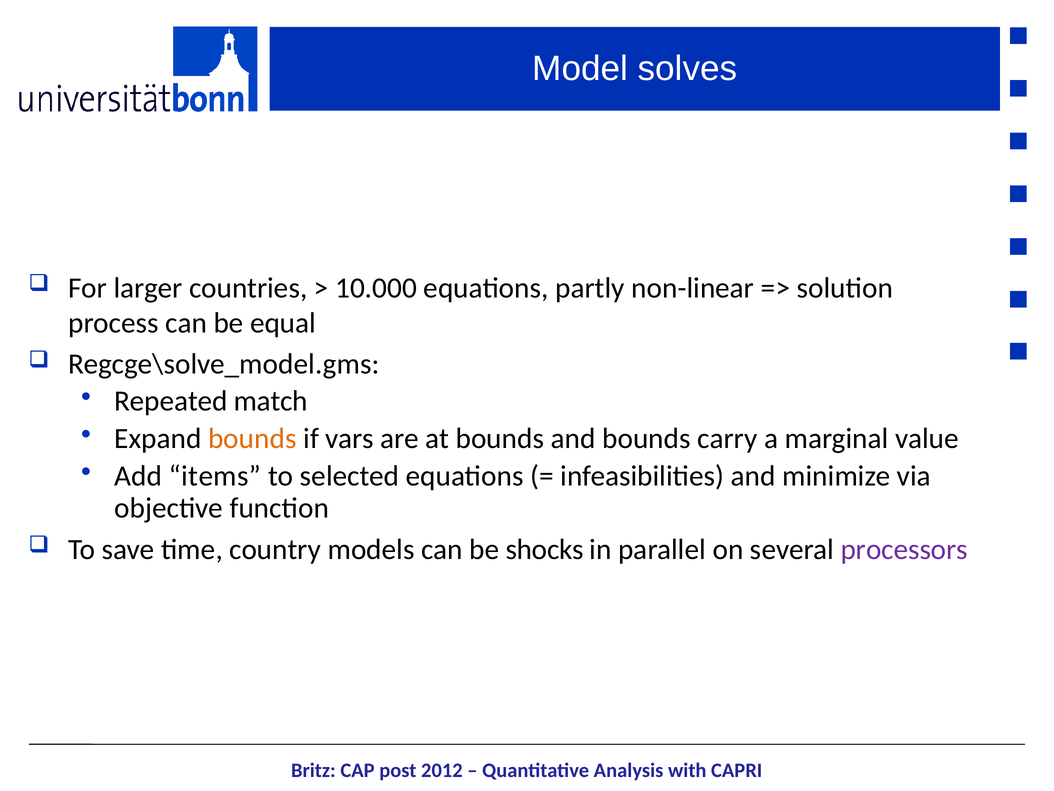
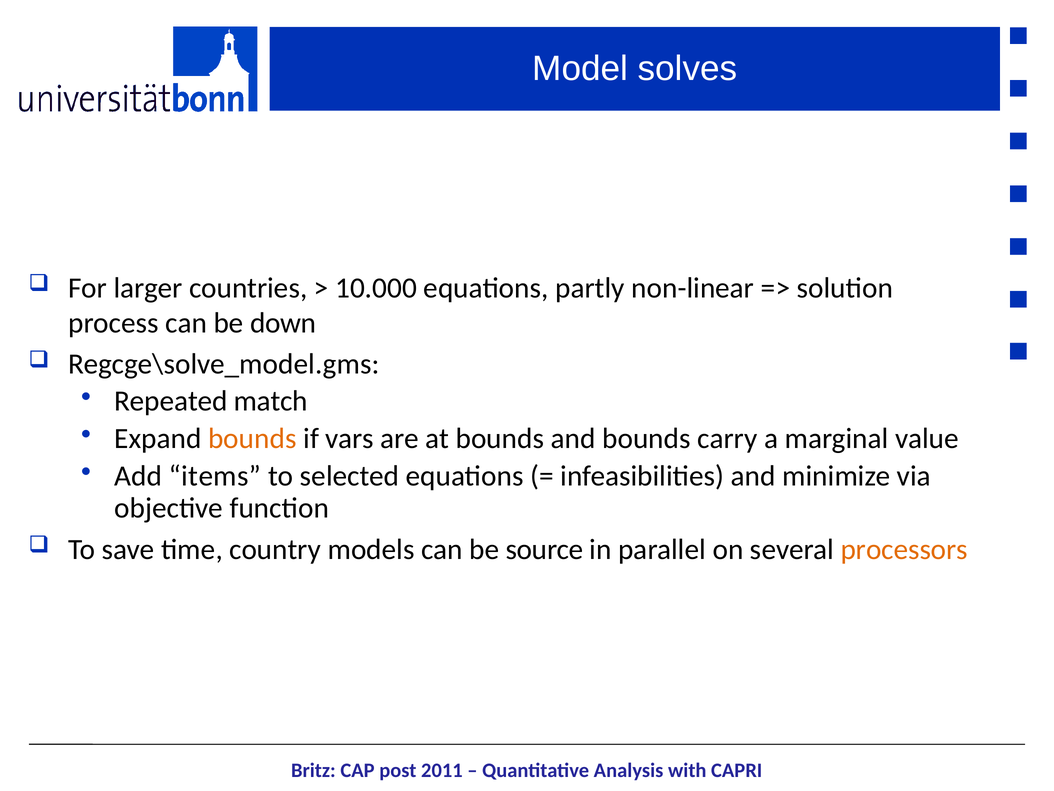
equal: equal -> down
shocks: shocks -> source
processors colour: purple -> orange
2012: 2012 -> 2011
